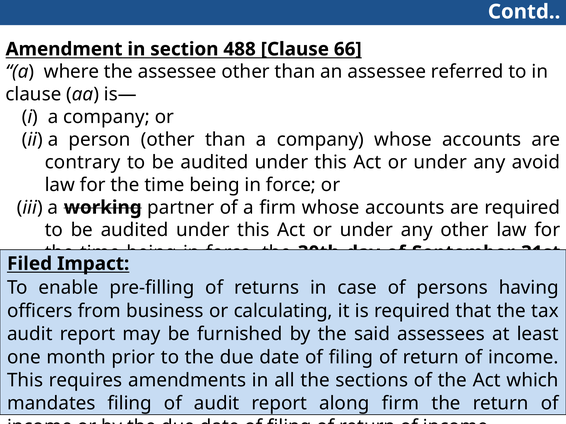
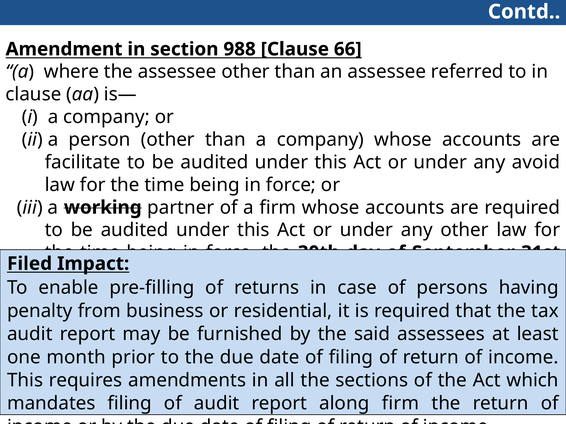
488: 488 -> 988
contrary: contrary -> facilitate
officers: officers -> penalty
calculating: calculating -> residential
